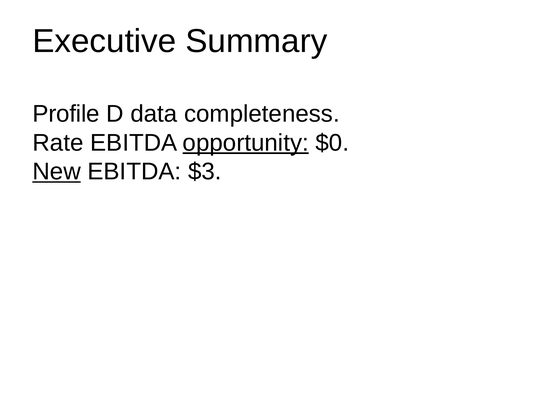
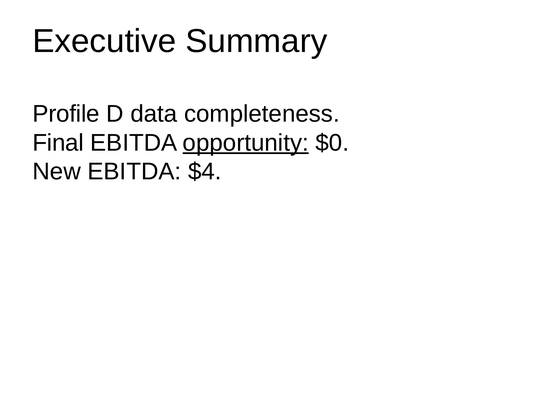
Rate: Rate -> Final
New underline: present -> none
$3: $3 -> $4
